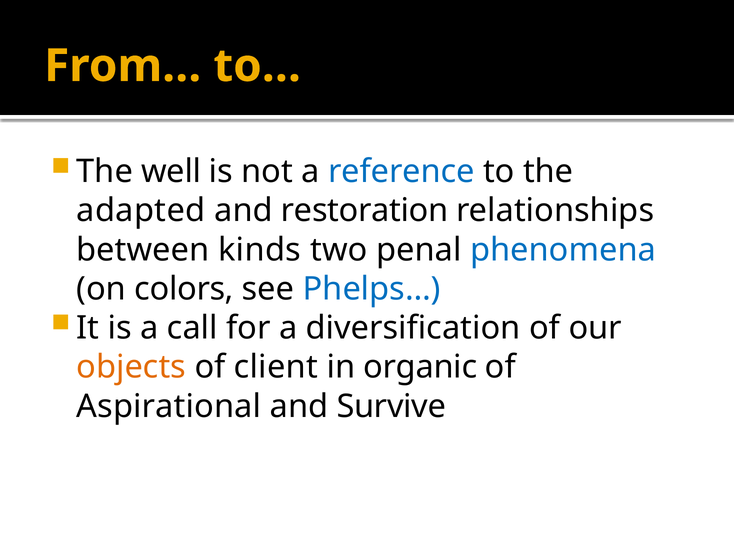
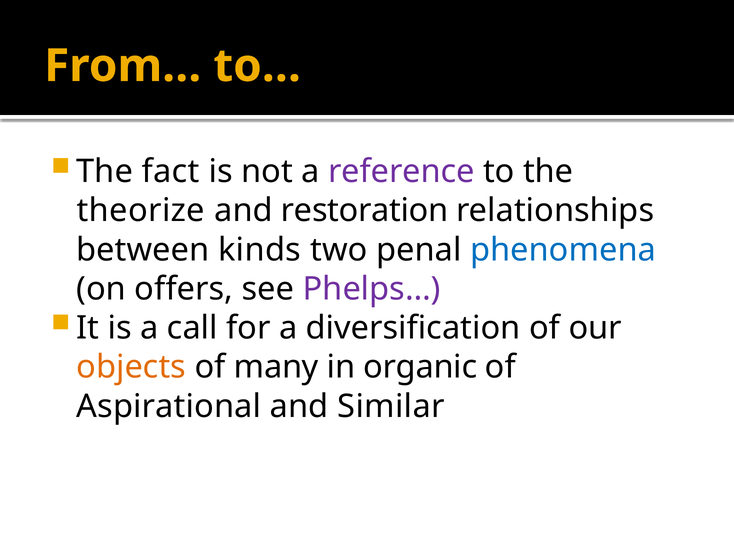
well: well -> fact
reference colour: blue -> purple
adapted: adapted -> theorize
colors: colors -> offers
Phelps… colour: blue -> purple
client: client -> many
Survive: Survive -> Similar
